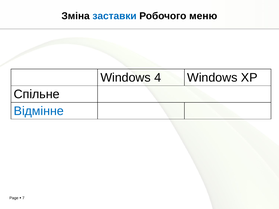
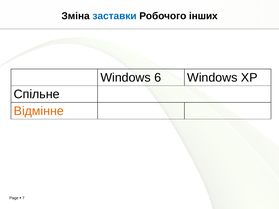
меню: меню -> інших
4: 4 -> 6
Відмінне colour: blue -> orange
